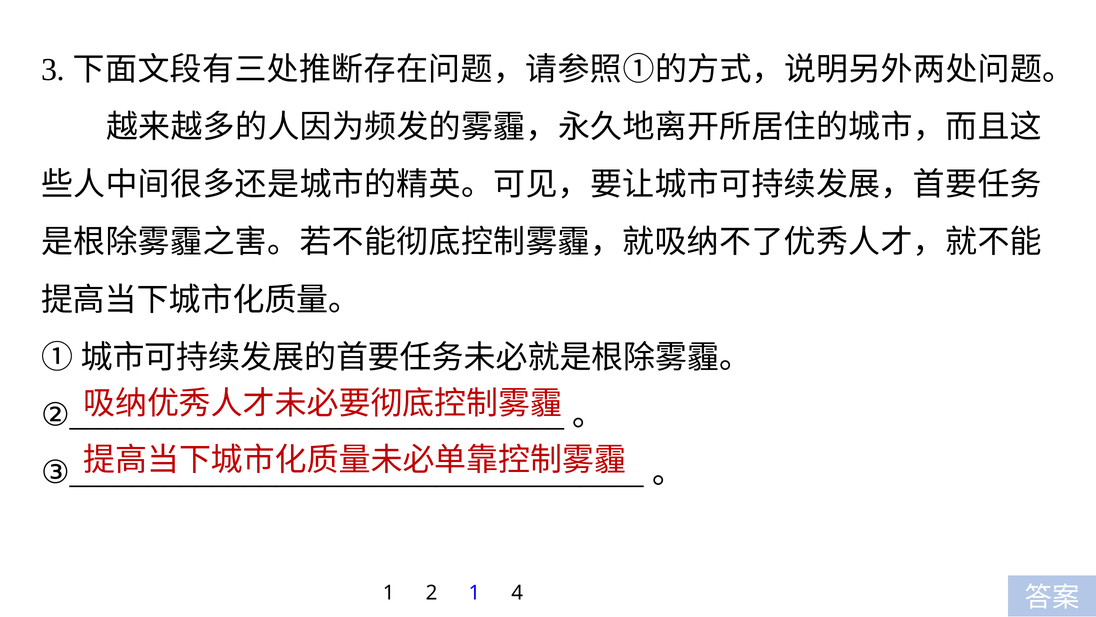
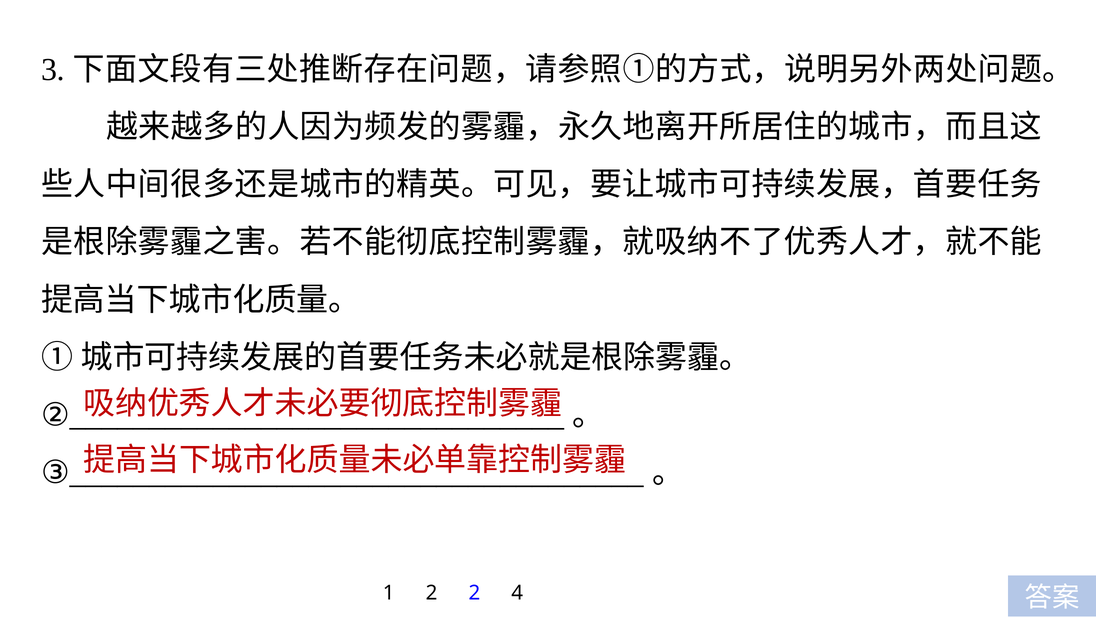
2 1: 1 -> 2
